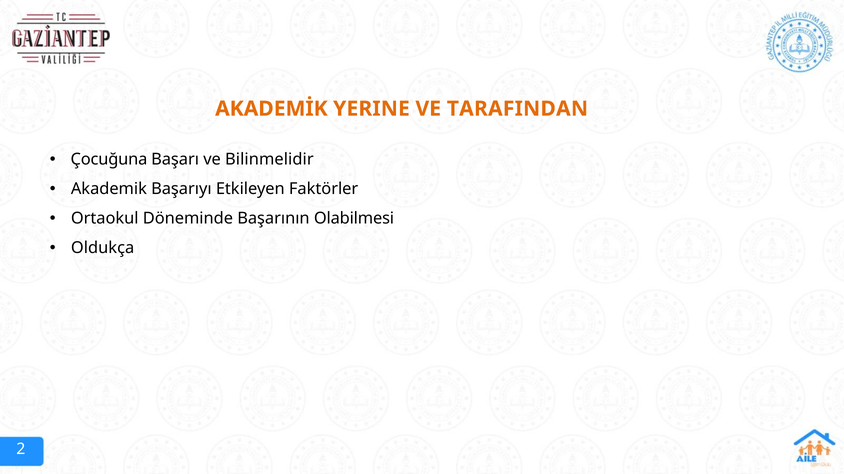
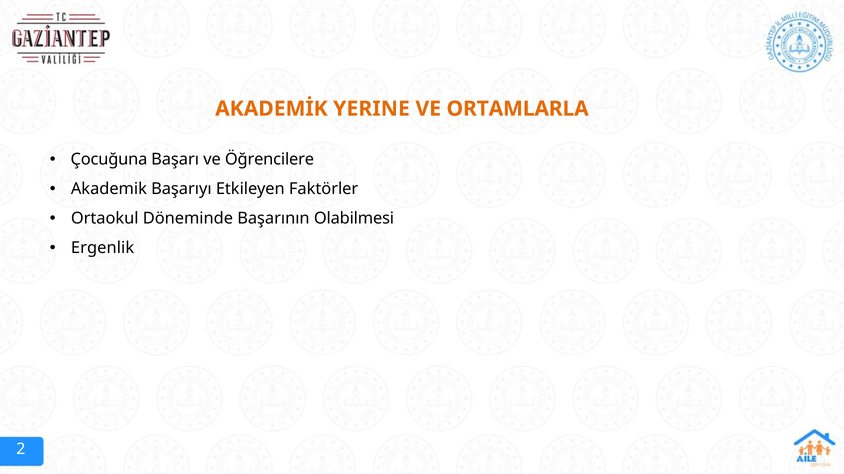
TARAFINDAN: TARAFINDAN -> ORTAMLARLA
Bilinmelidir: Bilinmelidir -> Öğrencilere
Oldukça: Oldukça -> Ergenlik
